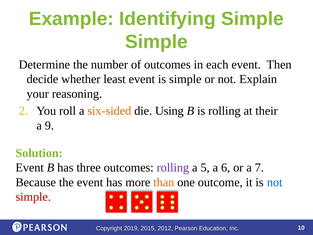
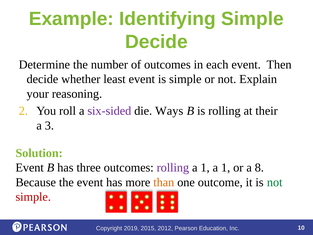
Simple at (156, 42): Simple -> Decide
six-sided colour: orange -> purple
Using: Using -> Ways
9: 9 -> 3
5 at (205, 167): 5 -> 1
6 at (226, 167): 6 -> 1
7: 7 -> 8
not at (275, 182) colour: blue -> green
